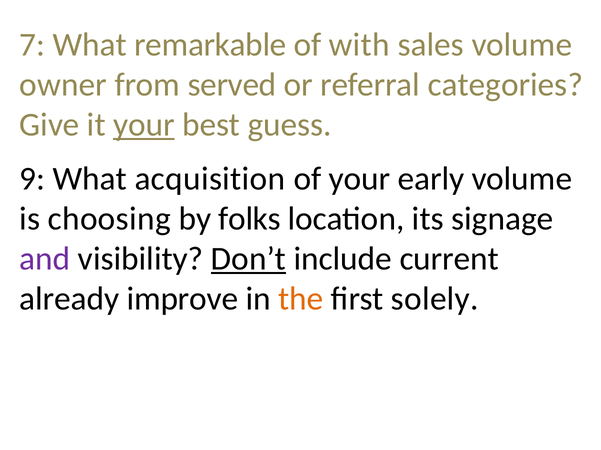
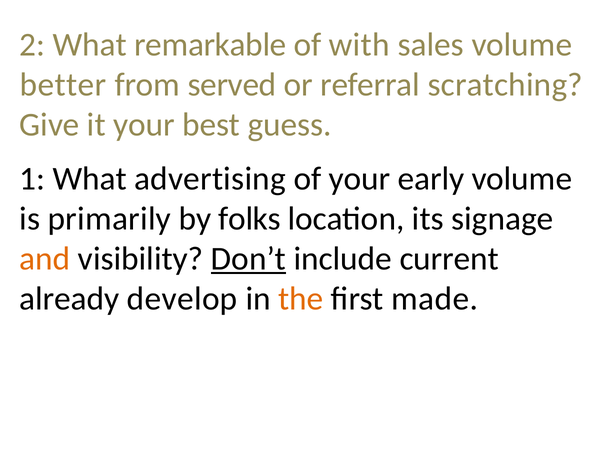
7: 7 -> 2
owner: owner -> better
categories: categories -> scratching
your at (144, 125) underline: present -> none
9: 9 -> 1
acquisition: acquisition -> advertising
choosing: choosing -> primarily
and colour: purple -> orange
improve: improve -> develop
solely: solely -> made
